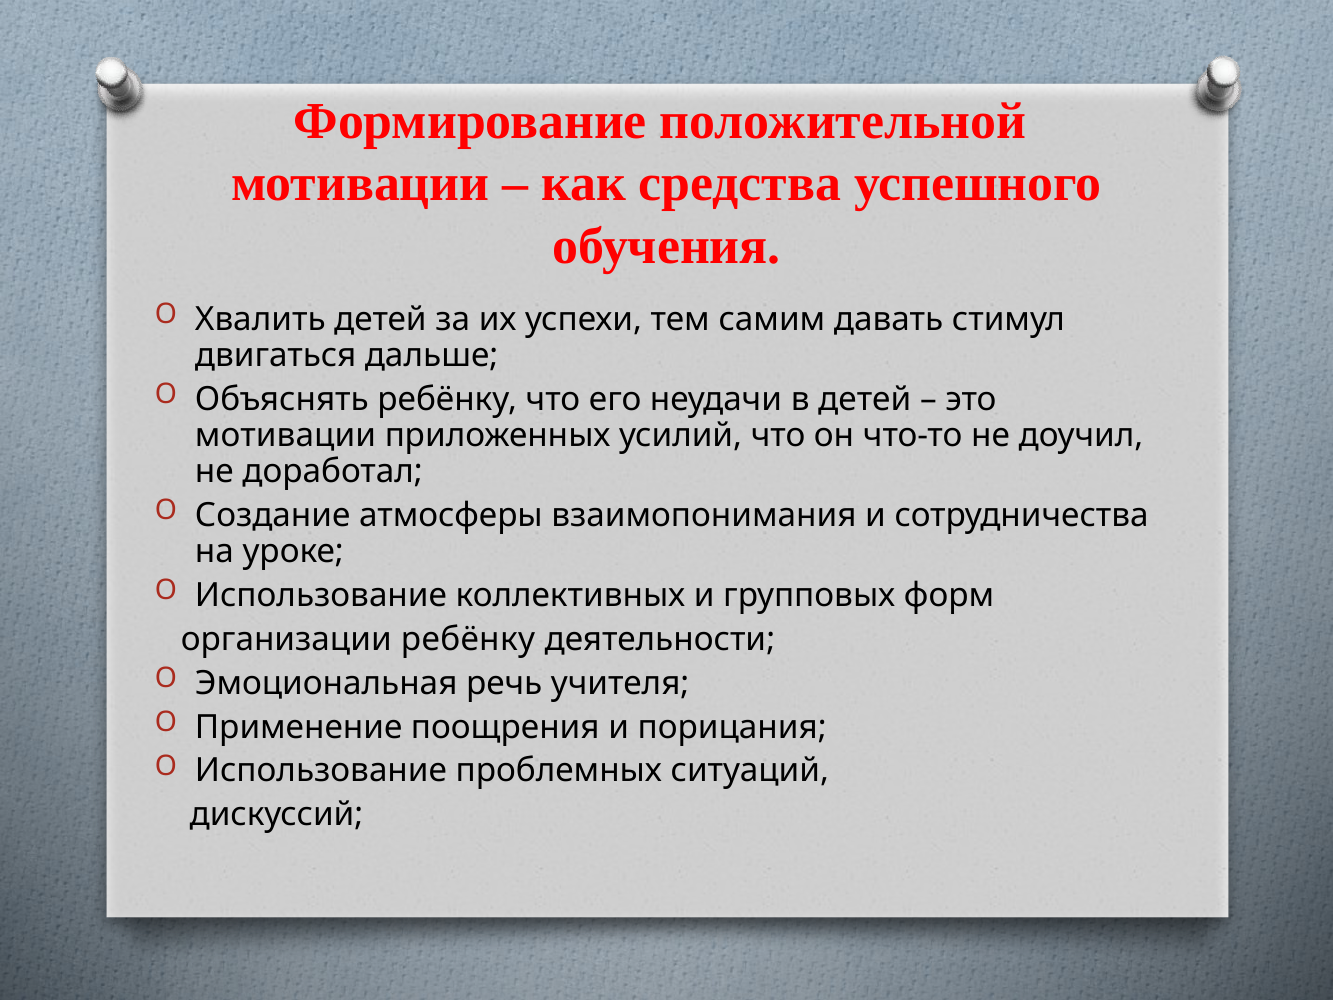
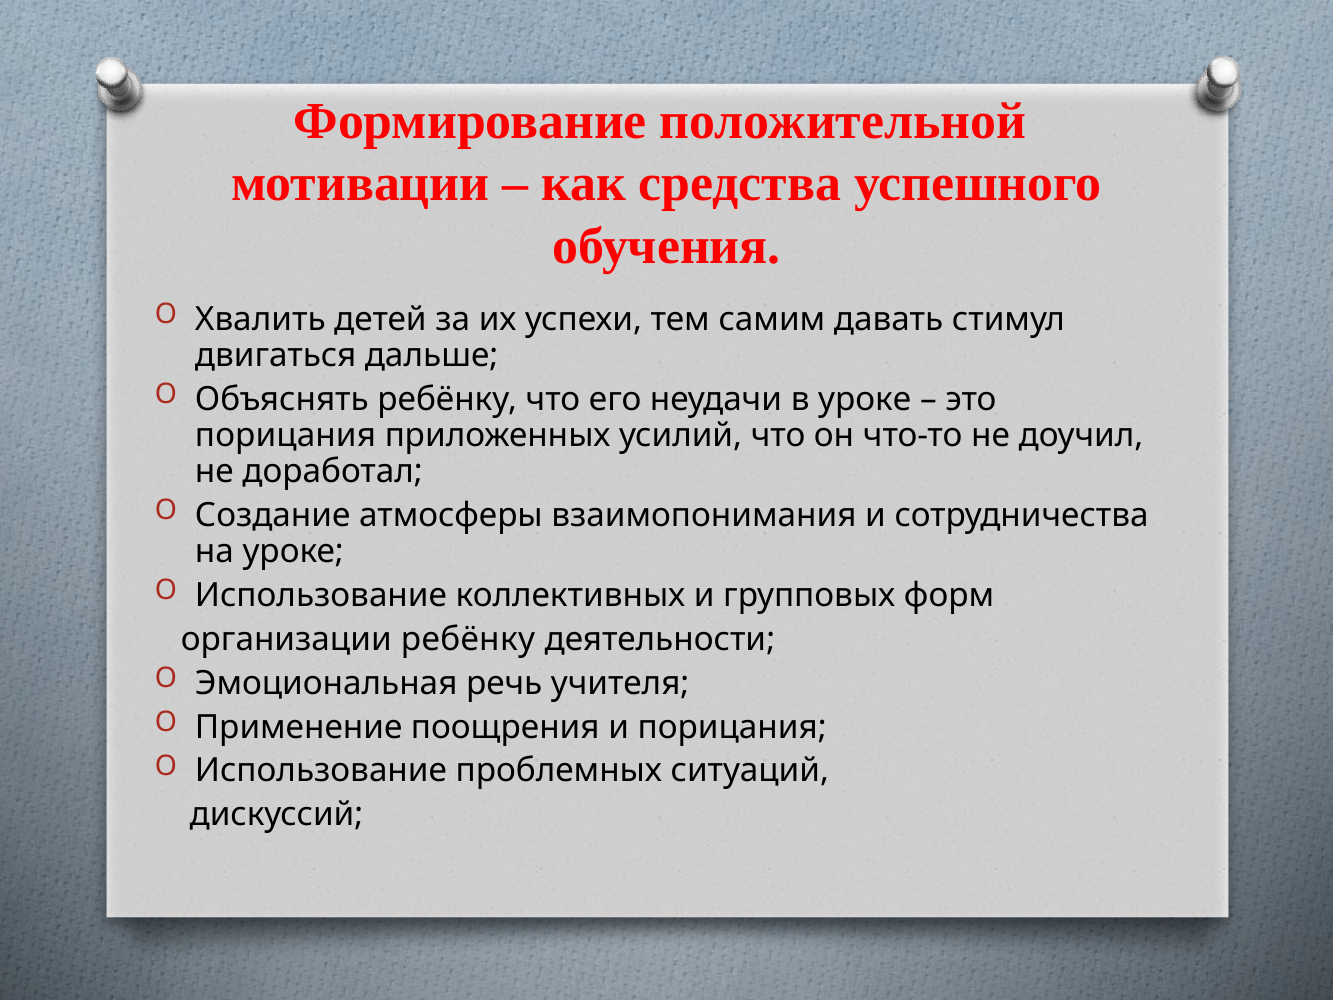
в детей: детей -> уроке
мотивации at (286, 435): мотивации -> порицания
